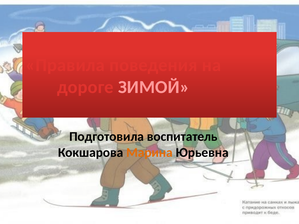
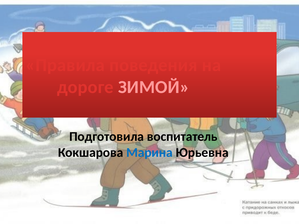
Марина colour: orange -> blue
